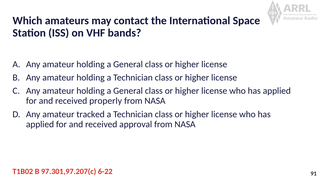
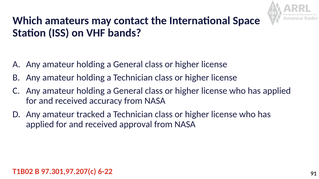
properly: properly -> accuracy
